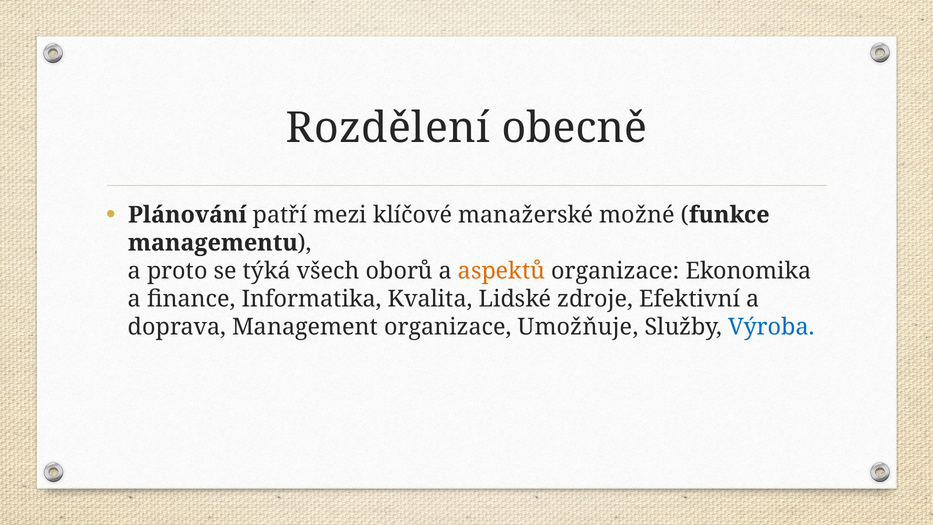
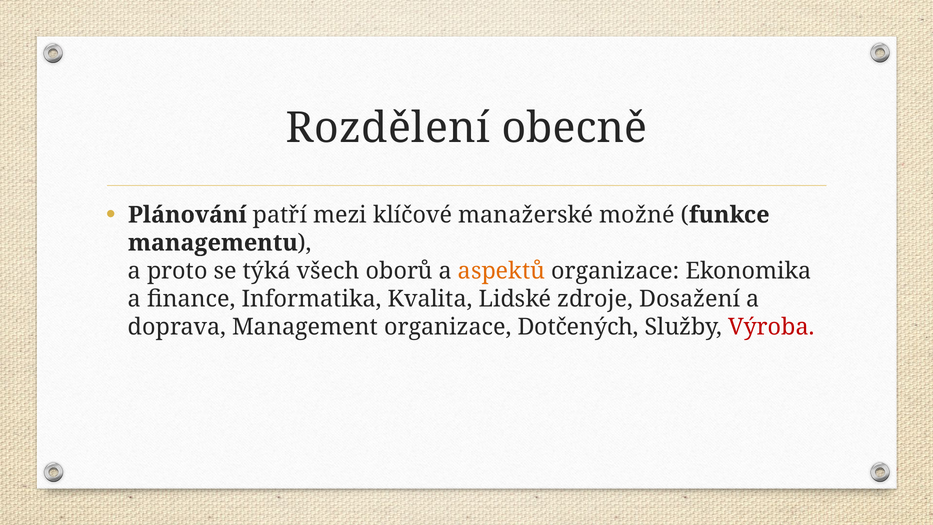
Efektivní: Efektivní -> Dosažení
Umožňuje: Umožňuje -> Dotčených
Výroba colour: blue -> red
